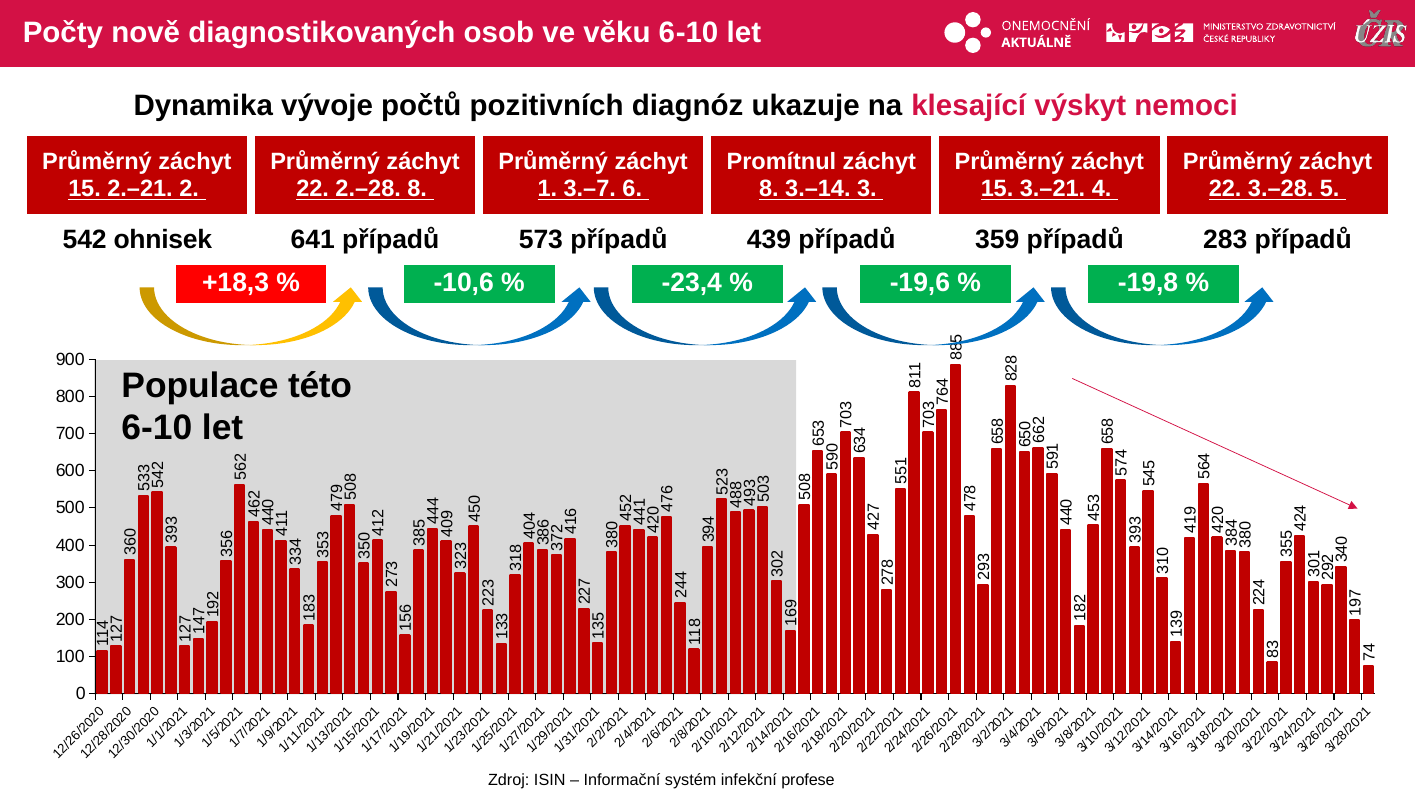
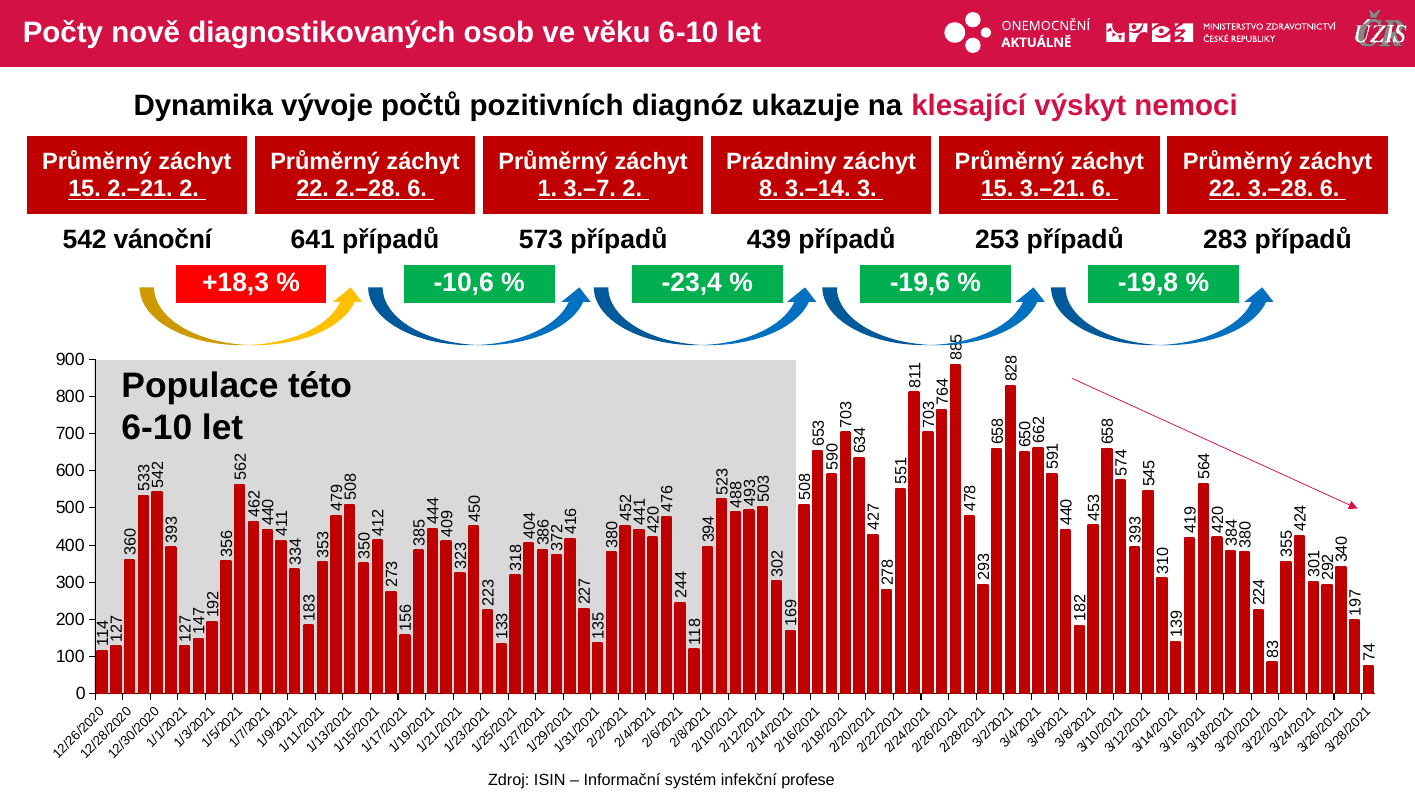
Promítnul: Promítnul -> Prázdniny
2.–28 8: 8 -> 6
3.–7 6: 6 -> 2
3.–21 4: 4 -> 6
3.–28 5: 5 -> 6
ohnisek: ohnisek -> vánoční
359: 359 -> 253
